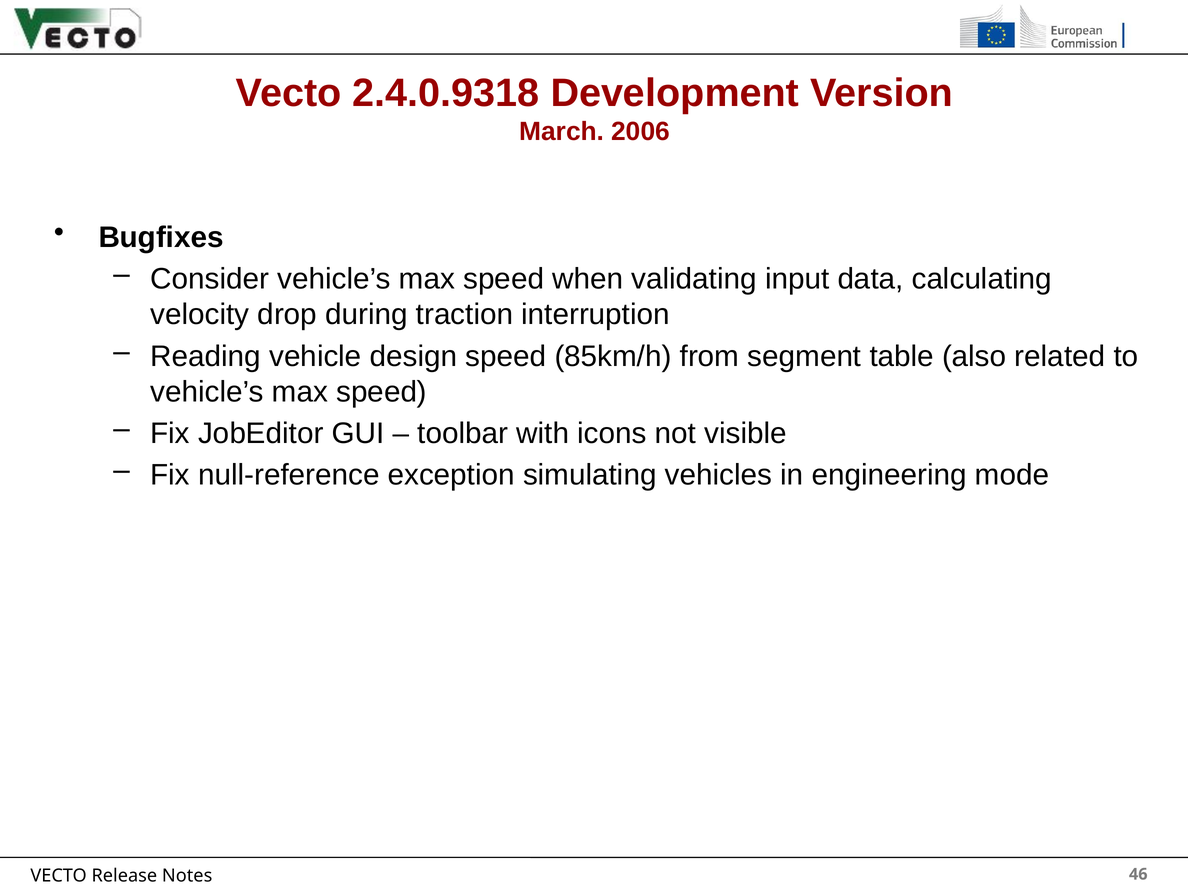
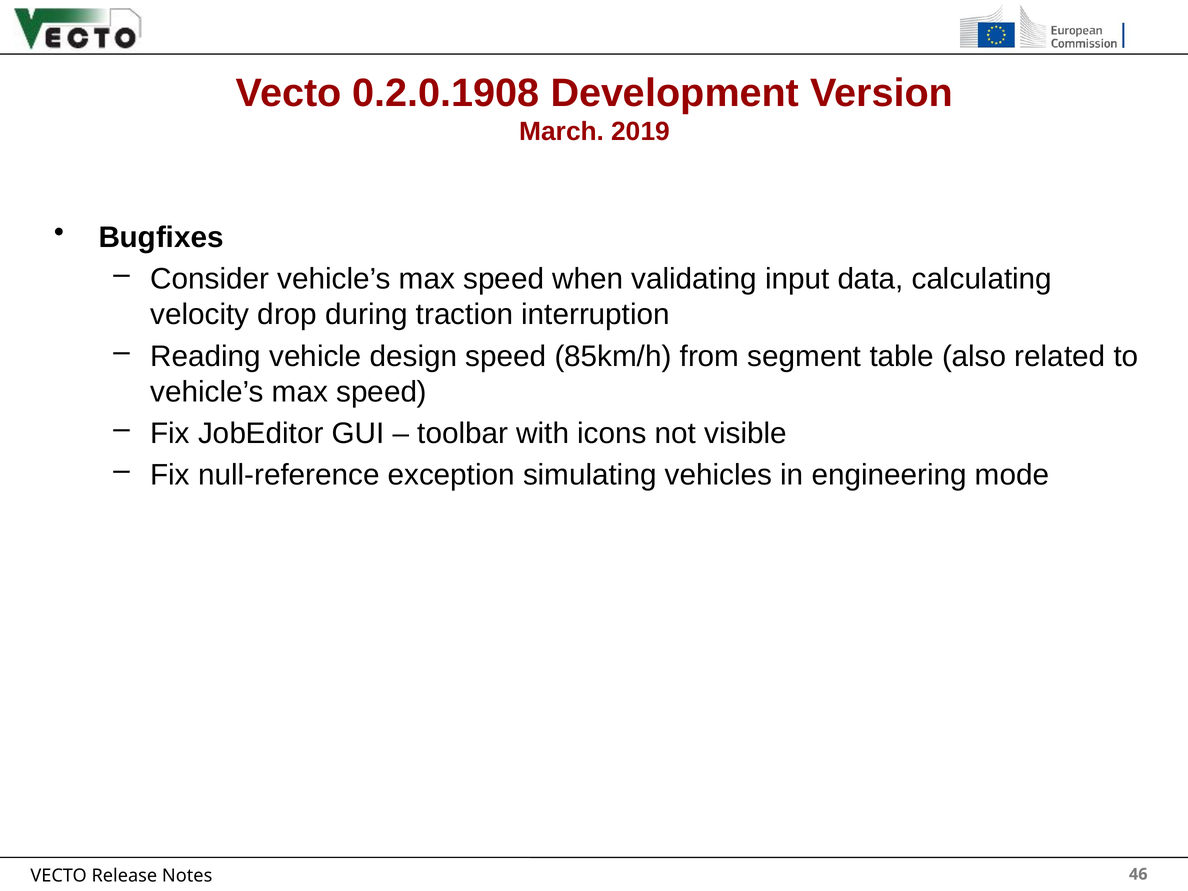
2.4.0.9318: 2.4.0.9318 -> 0.2.0.1908
2006: 2006 -> 2019
